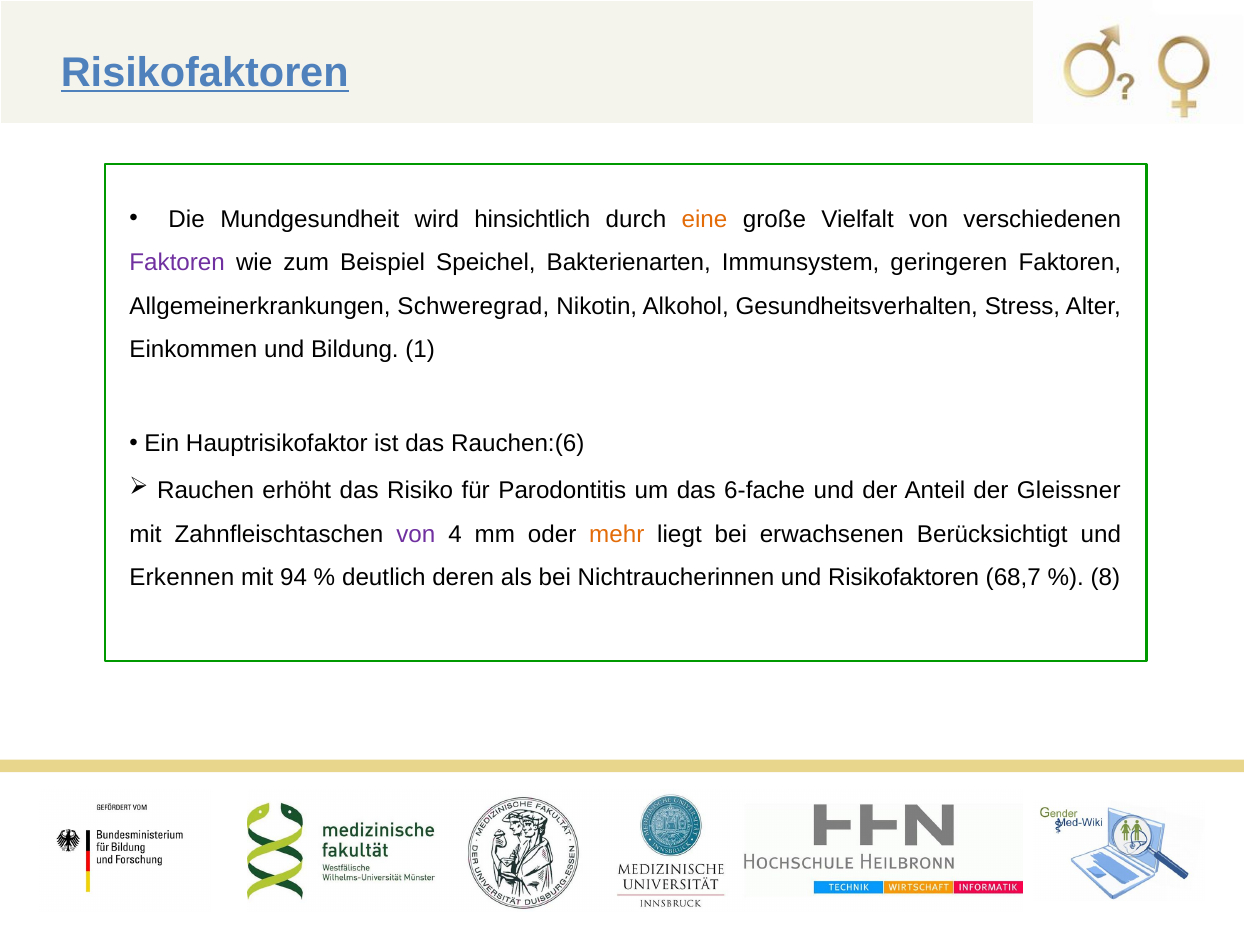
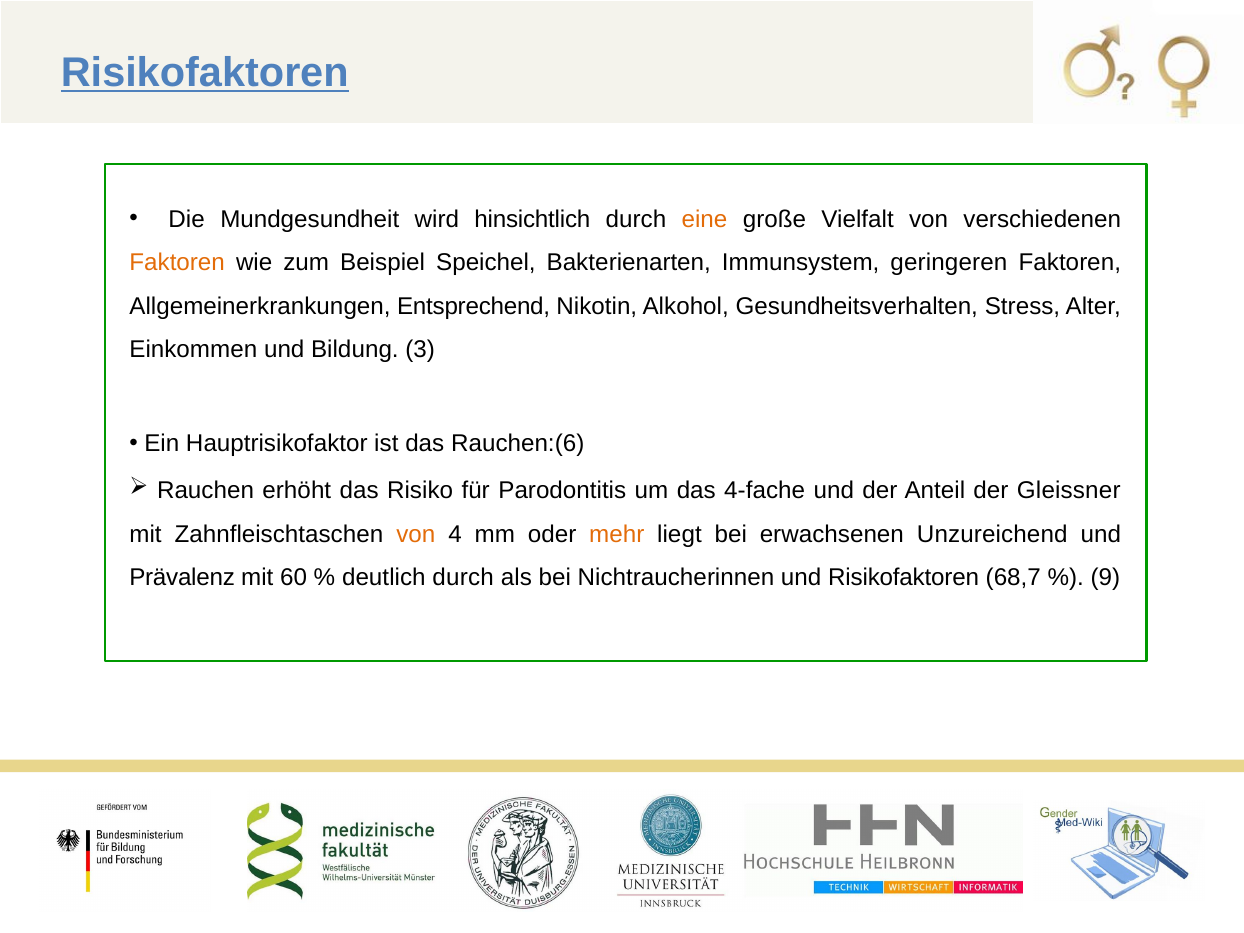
Faktoren at (177, 263) colour: purple -> orange
Schweregrad: Schweregrad -> Entsprechend
1: 1 -> 3
6-fache: 6-fache -> 4-fache
von at (416, 534) colour: purple -> orange
Berücksichtigt: Berücksichtigt -> Unzureichend
Erkennen: Erkennen -> Prävalenz
94: 94 -> 60
deutlich deren: deren -> durch
8: 8 -> 9
